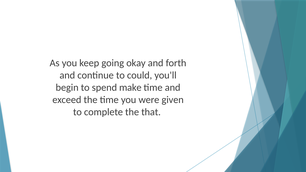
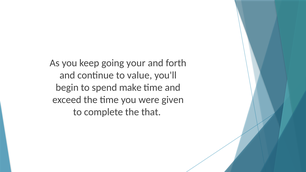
okay: okay -> your
could: could -> value
